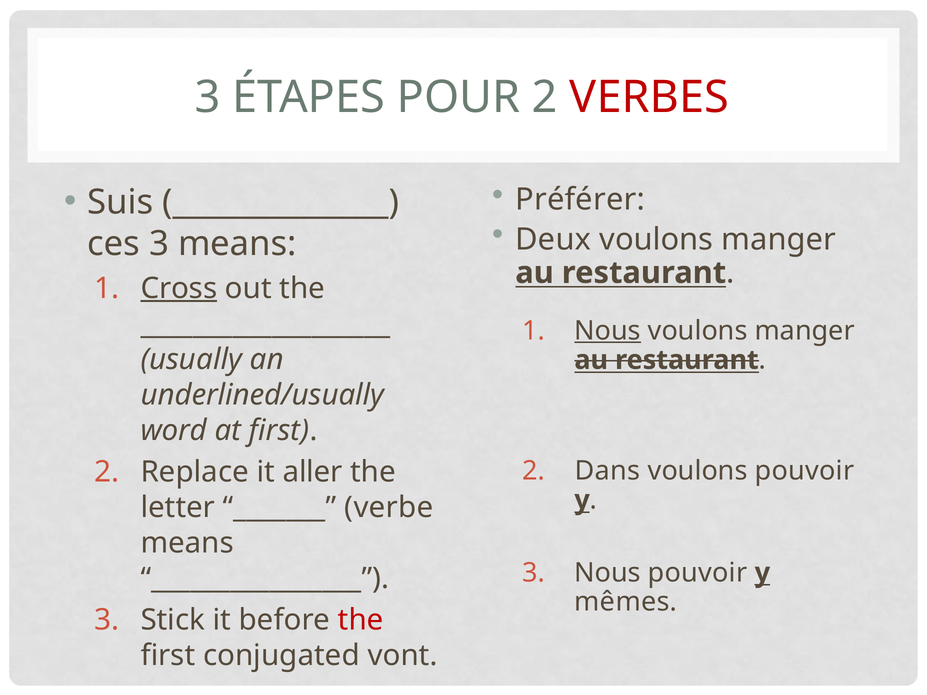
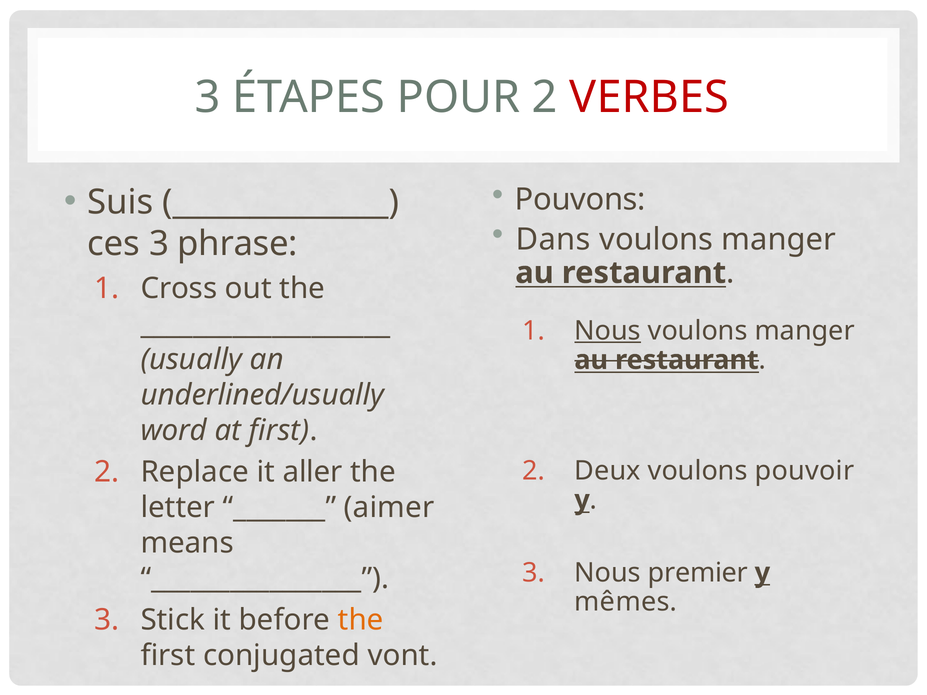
Préférer: Préférer -> Pouvons
Deux: Deux -> Dans
3 means: means -> phrase
Cross underline: present -> none
Dans: Dans -> Deux
verbe: verbe -> aimer
Nous pouvoir: pouvoir -> premier
the at (361, 620) colour: red -> orange
